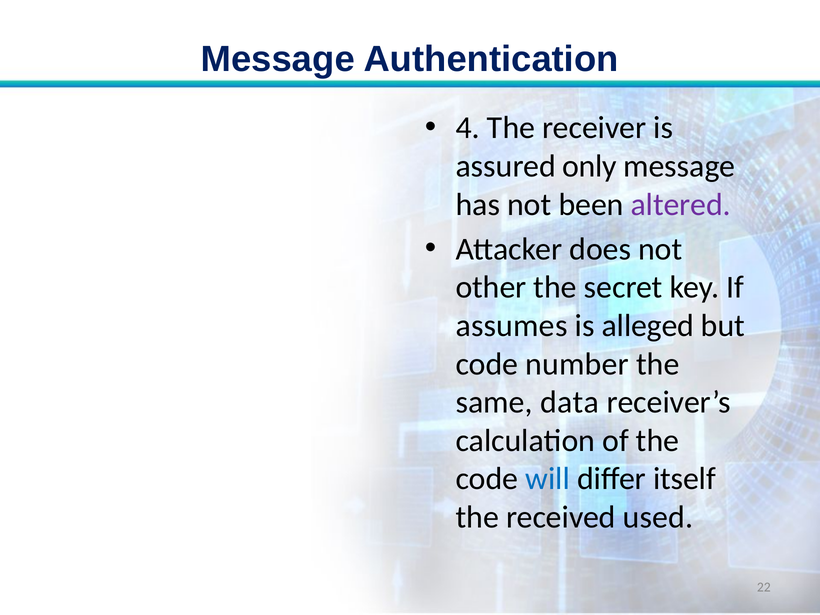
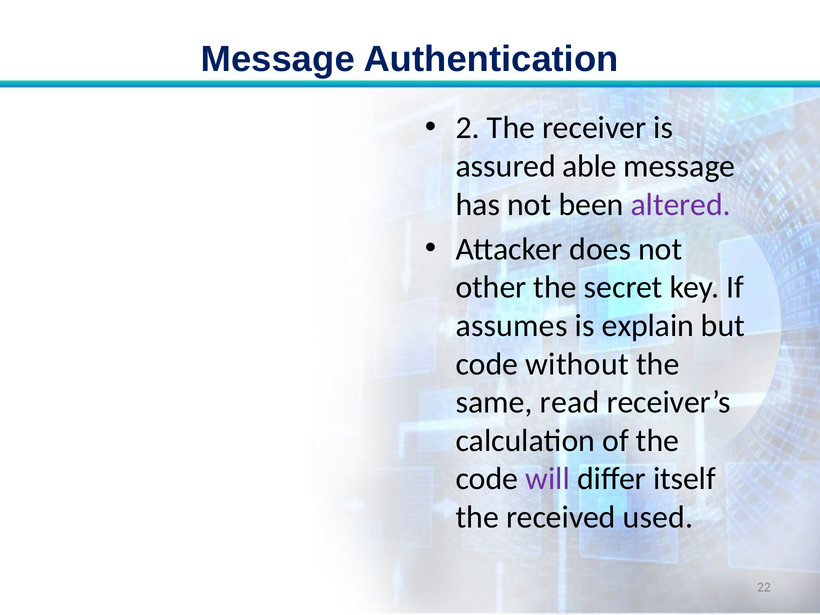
4: 4 -> 2
only: only -> able
alleged: alleged -> explain
number: number -> without
data: data -> read
will colour: blue -> purple
